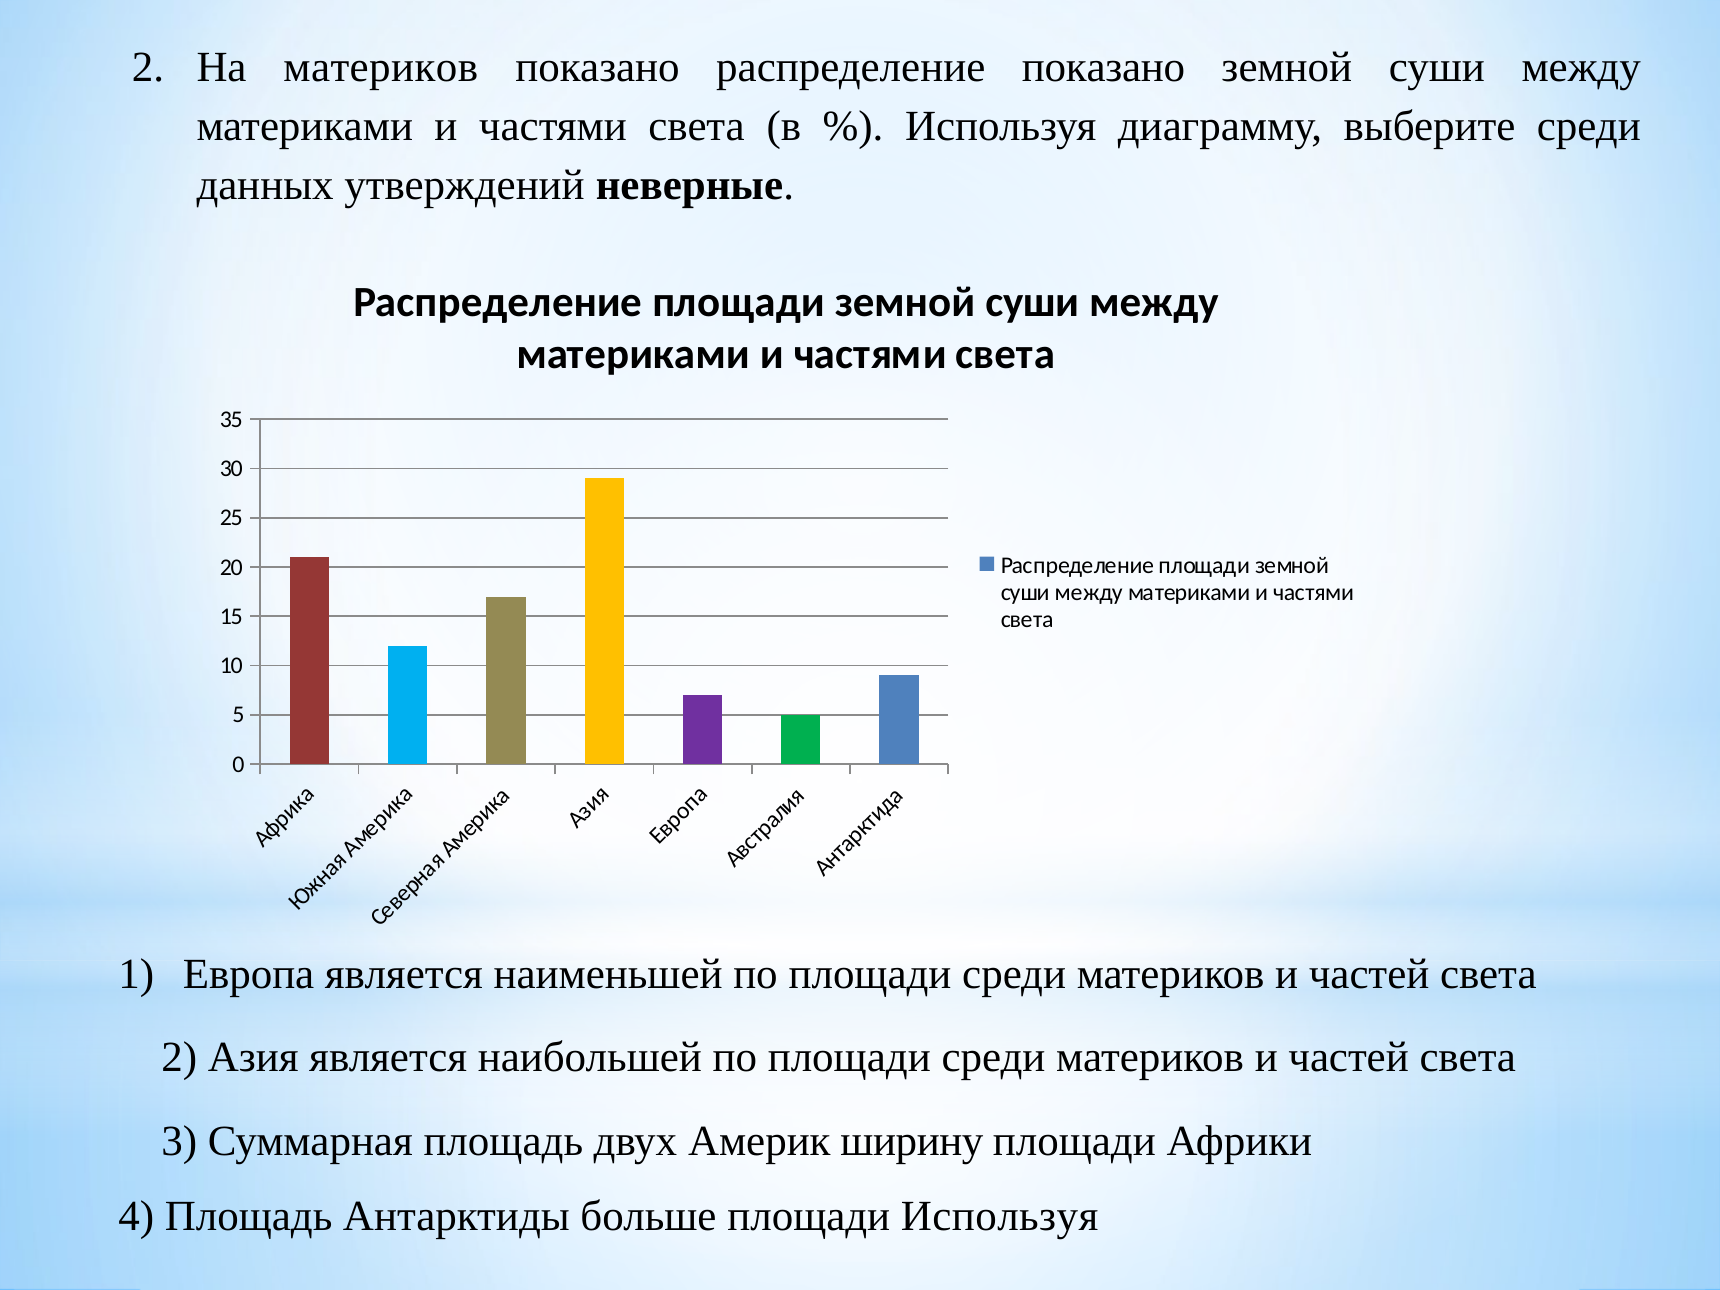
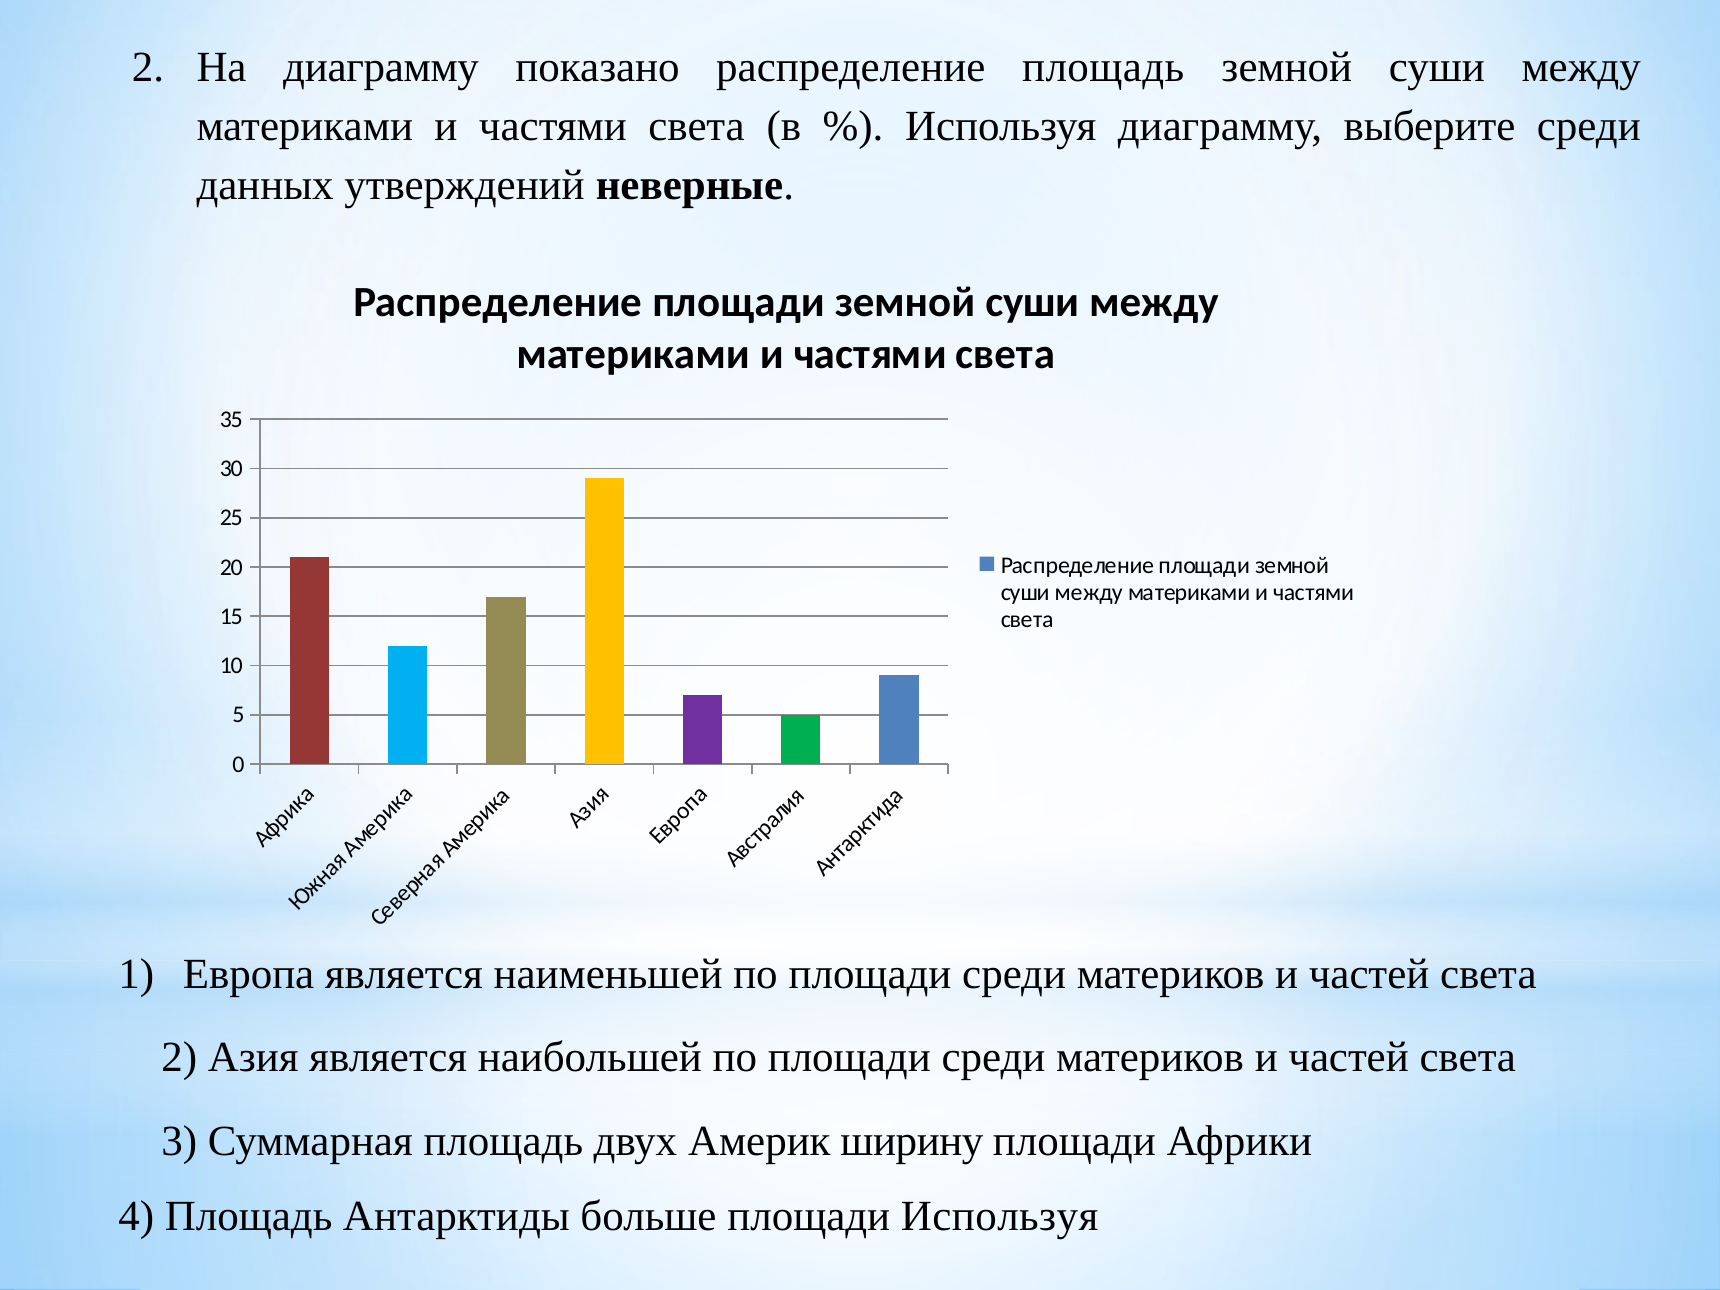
На материков: материков -> диаграмму
распределение показано: показано -> площадь
